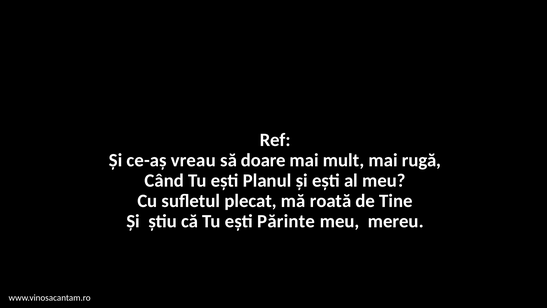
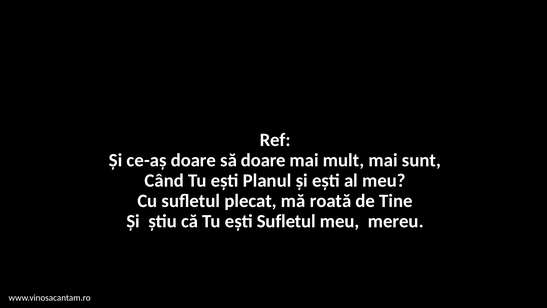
ce-aş vreau: vreau -> doare
rugă: rugă -> sunt
eşti Părinte: Părinte -> Sufletul
